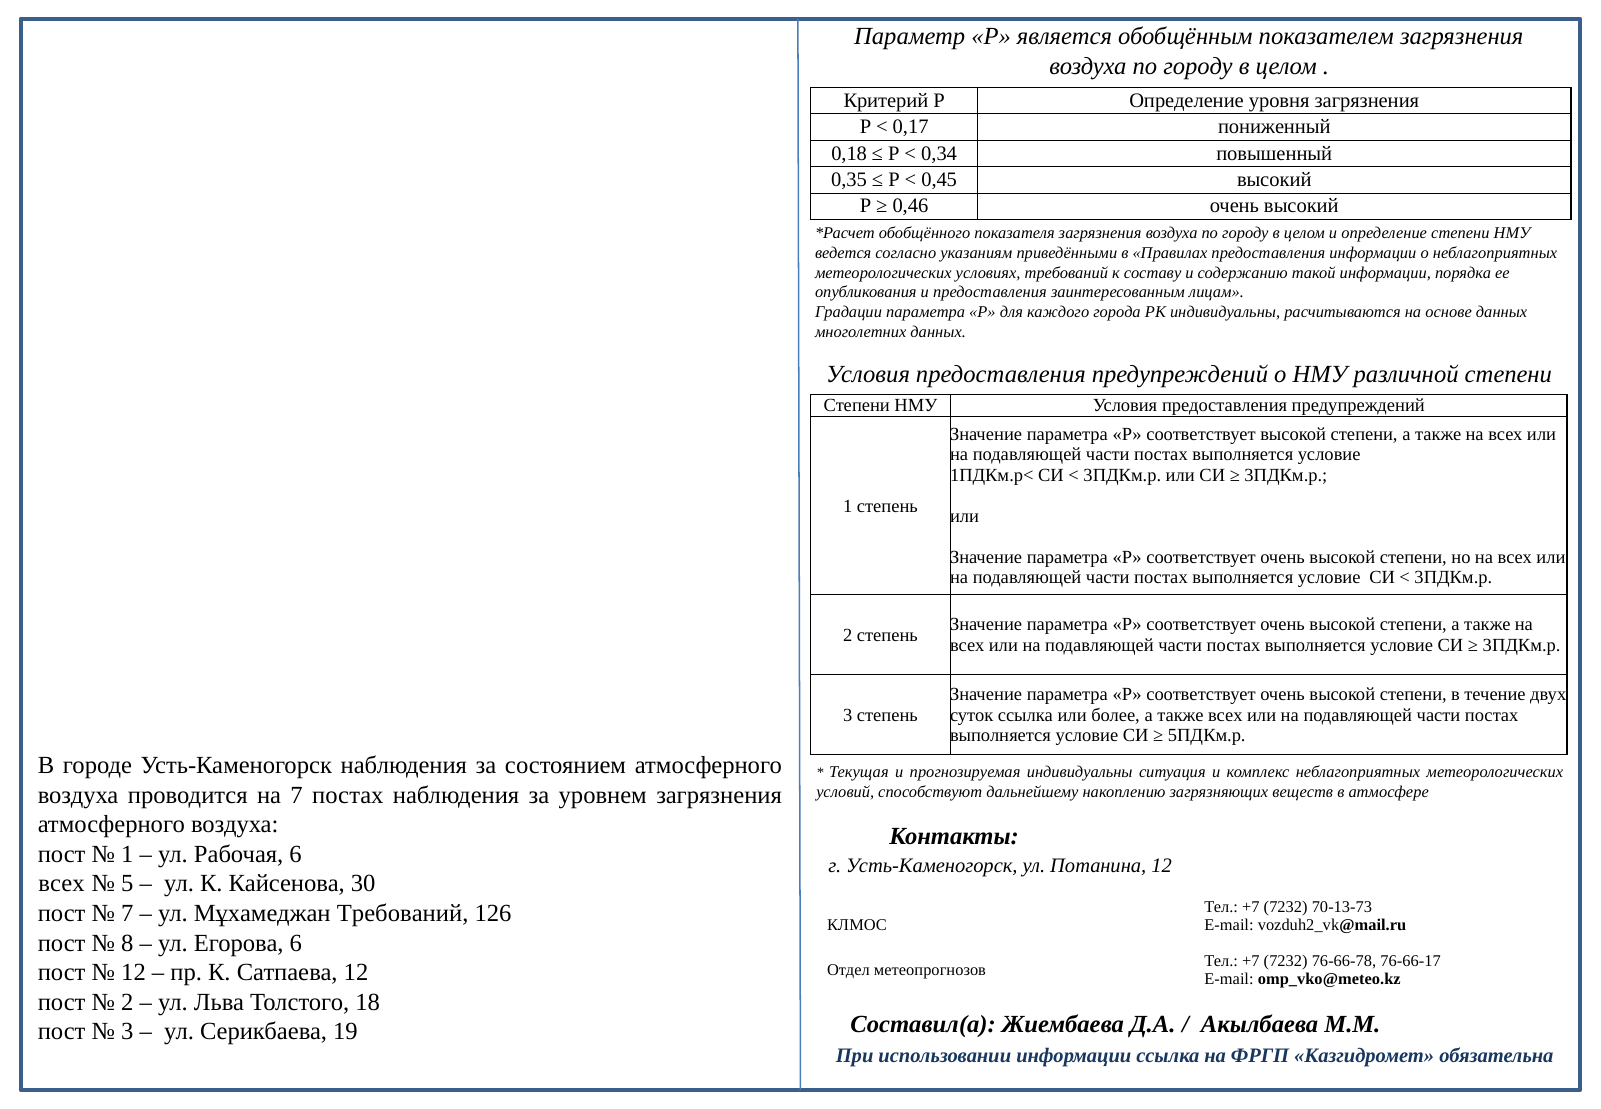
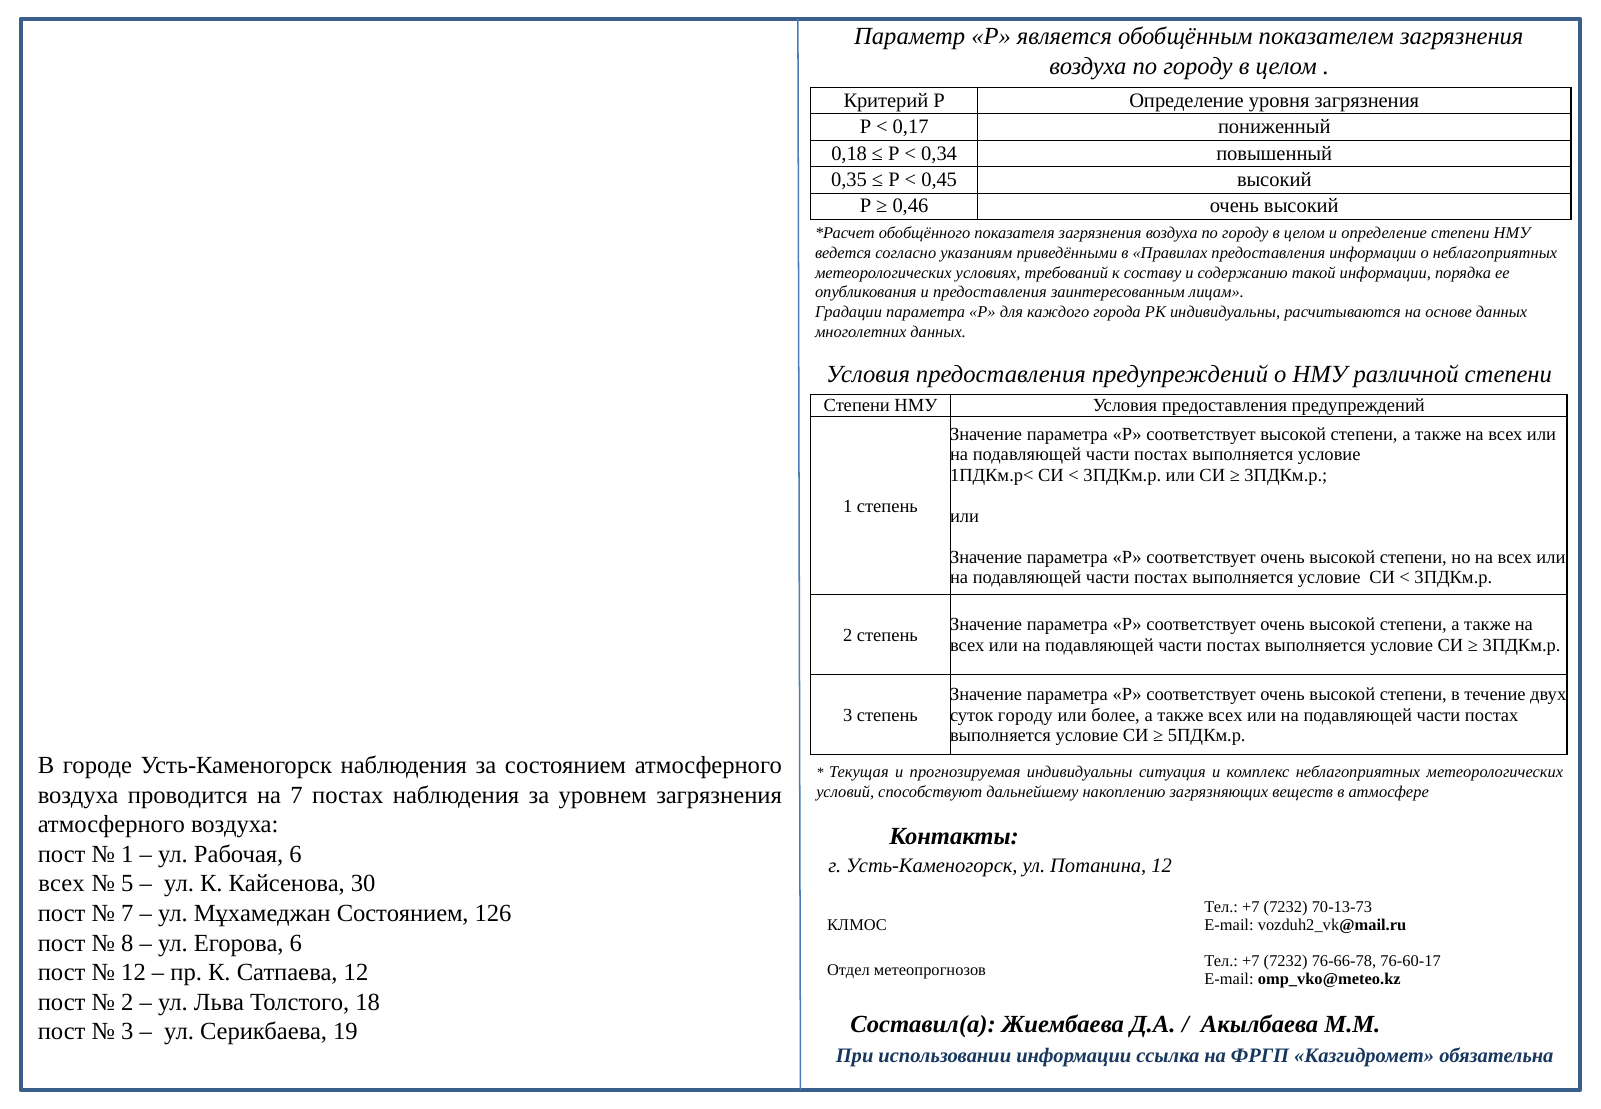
суток ссылка: ссылка -> городу
Мұхамеджан Требований: Требований -> Состоянием
76-66-17: 76-66-17 -> 76-60-17
